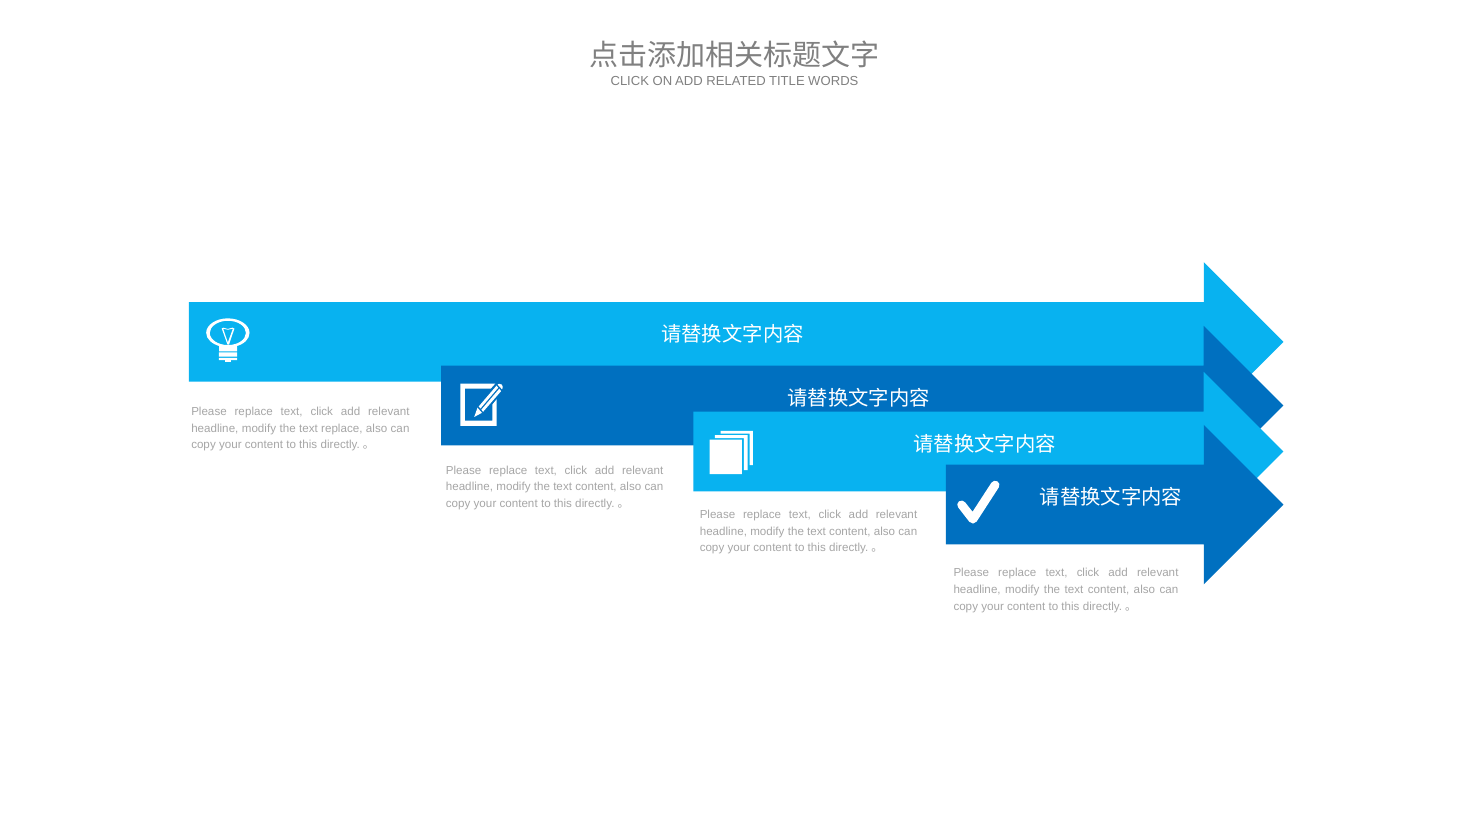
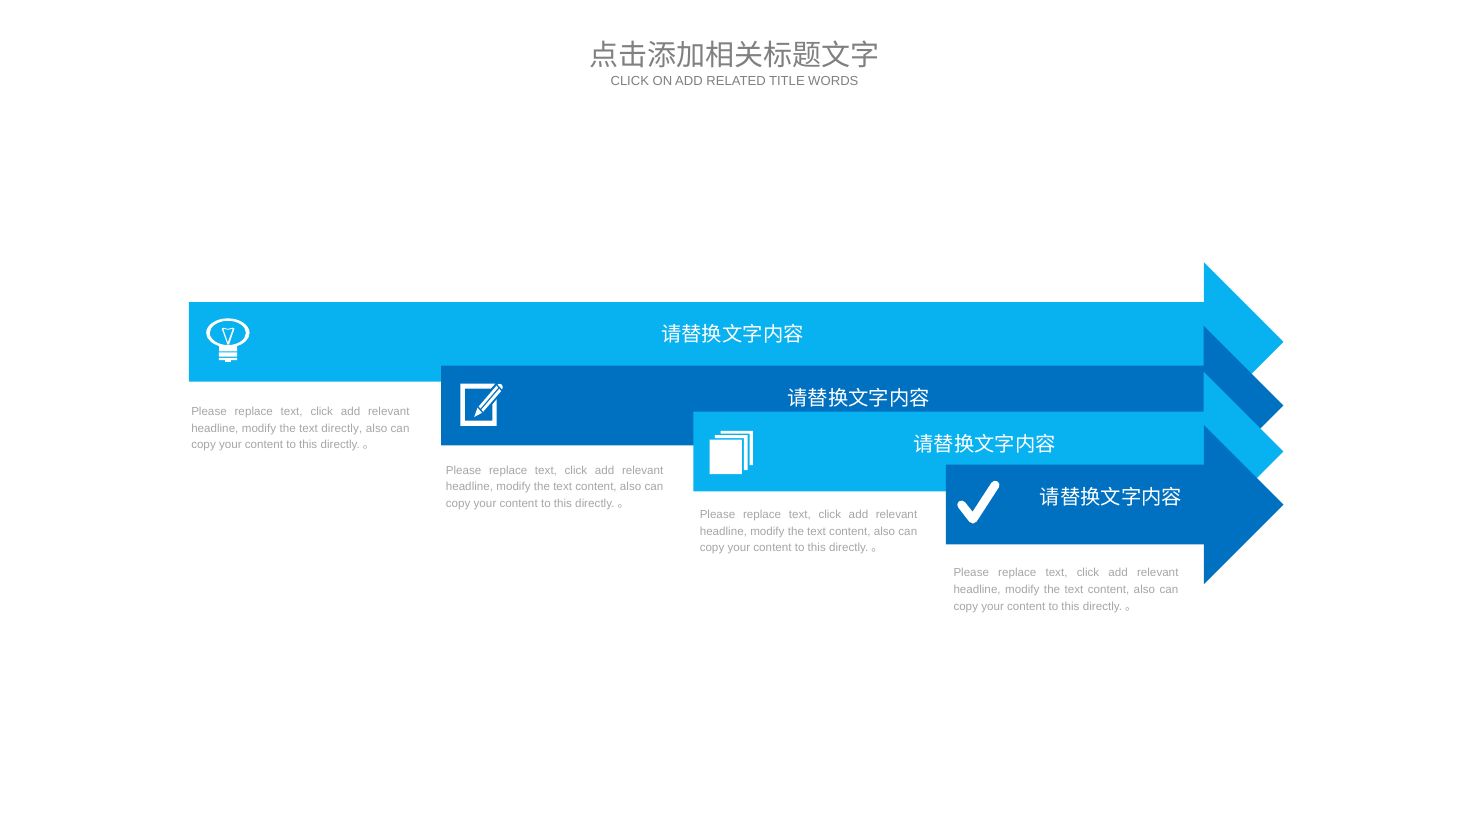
text replace: replace -> directly
